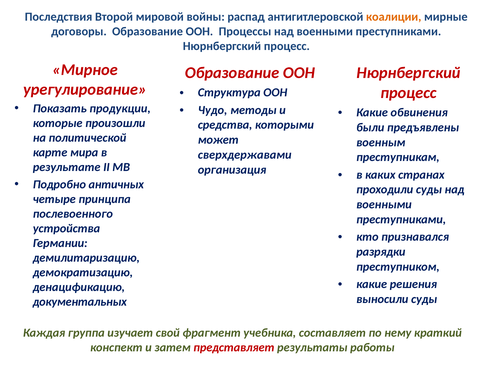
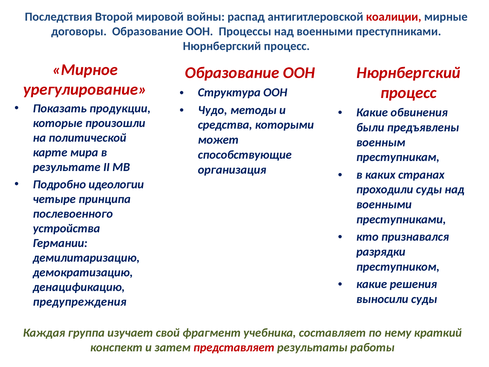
коалиции colour: orange -> red
сверхдержавами: сверхдержавами -> способствующие
античных: античных -> идеологии
документальных: документальных -> предупреждения
